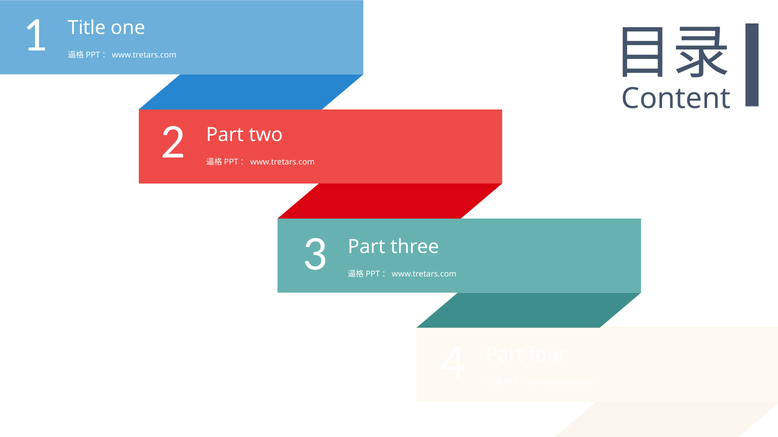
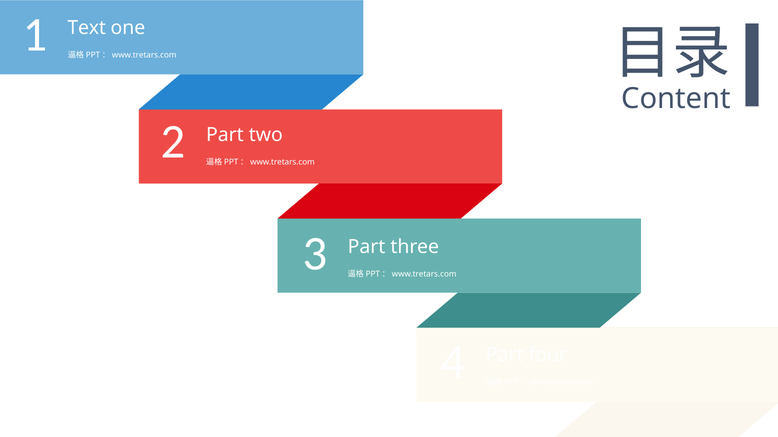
Title: Title -> Text
